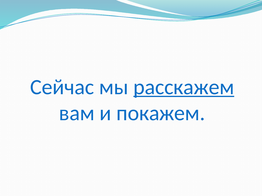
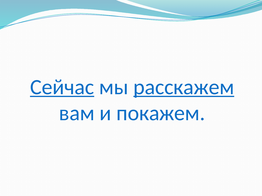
Сейчас underline: none -> present
